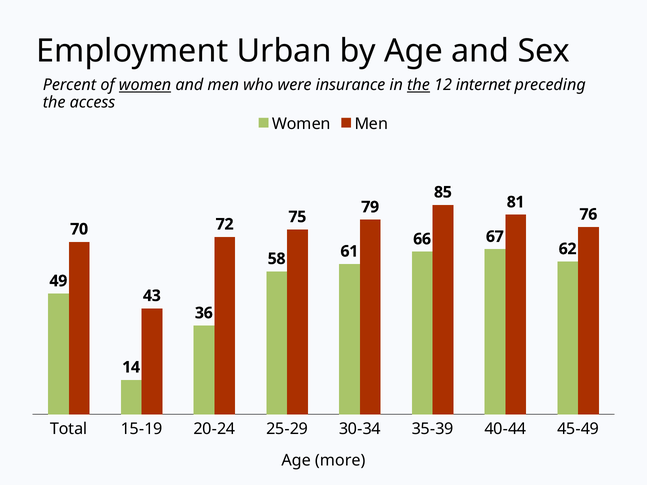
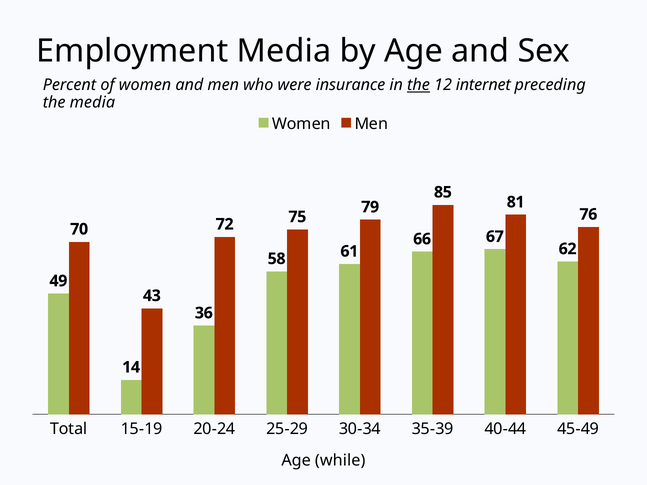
Employment Urban: Urban -> Media
women at (145, 85) underline: present -> none
the access: access -> media
more: more -> while
